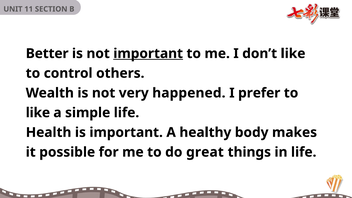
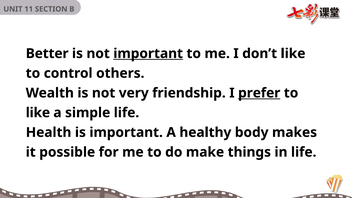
happened: happened -> friendship
prefer underline: none -> present
great: great -> make
